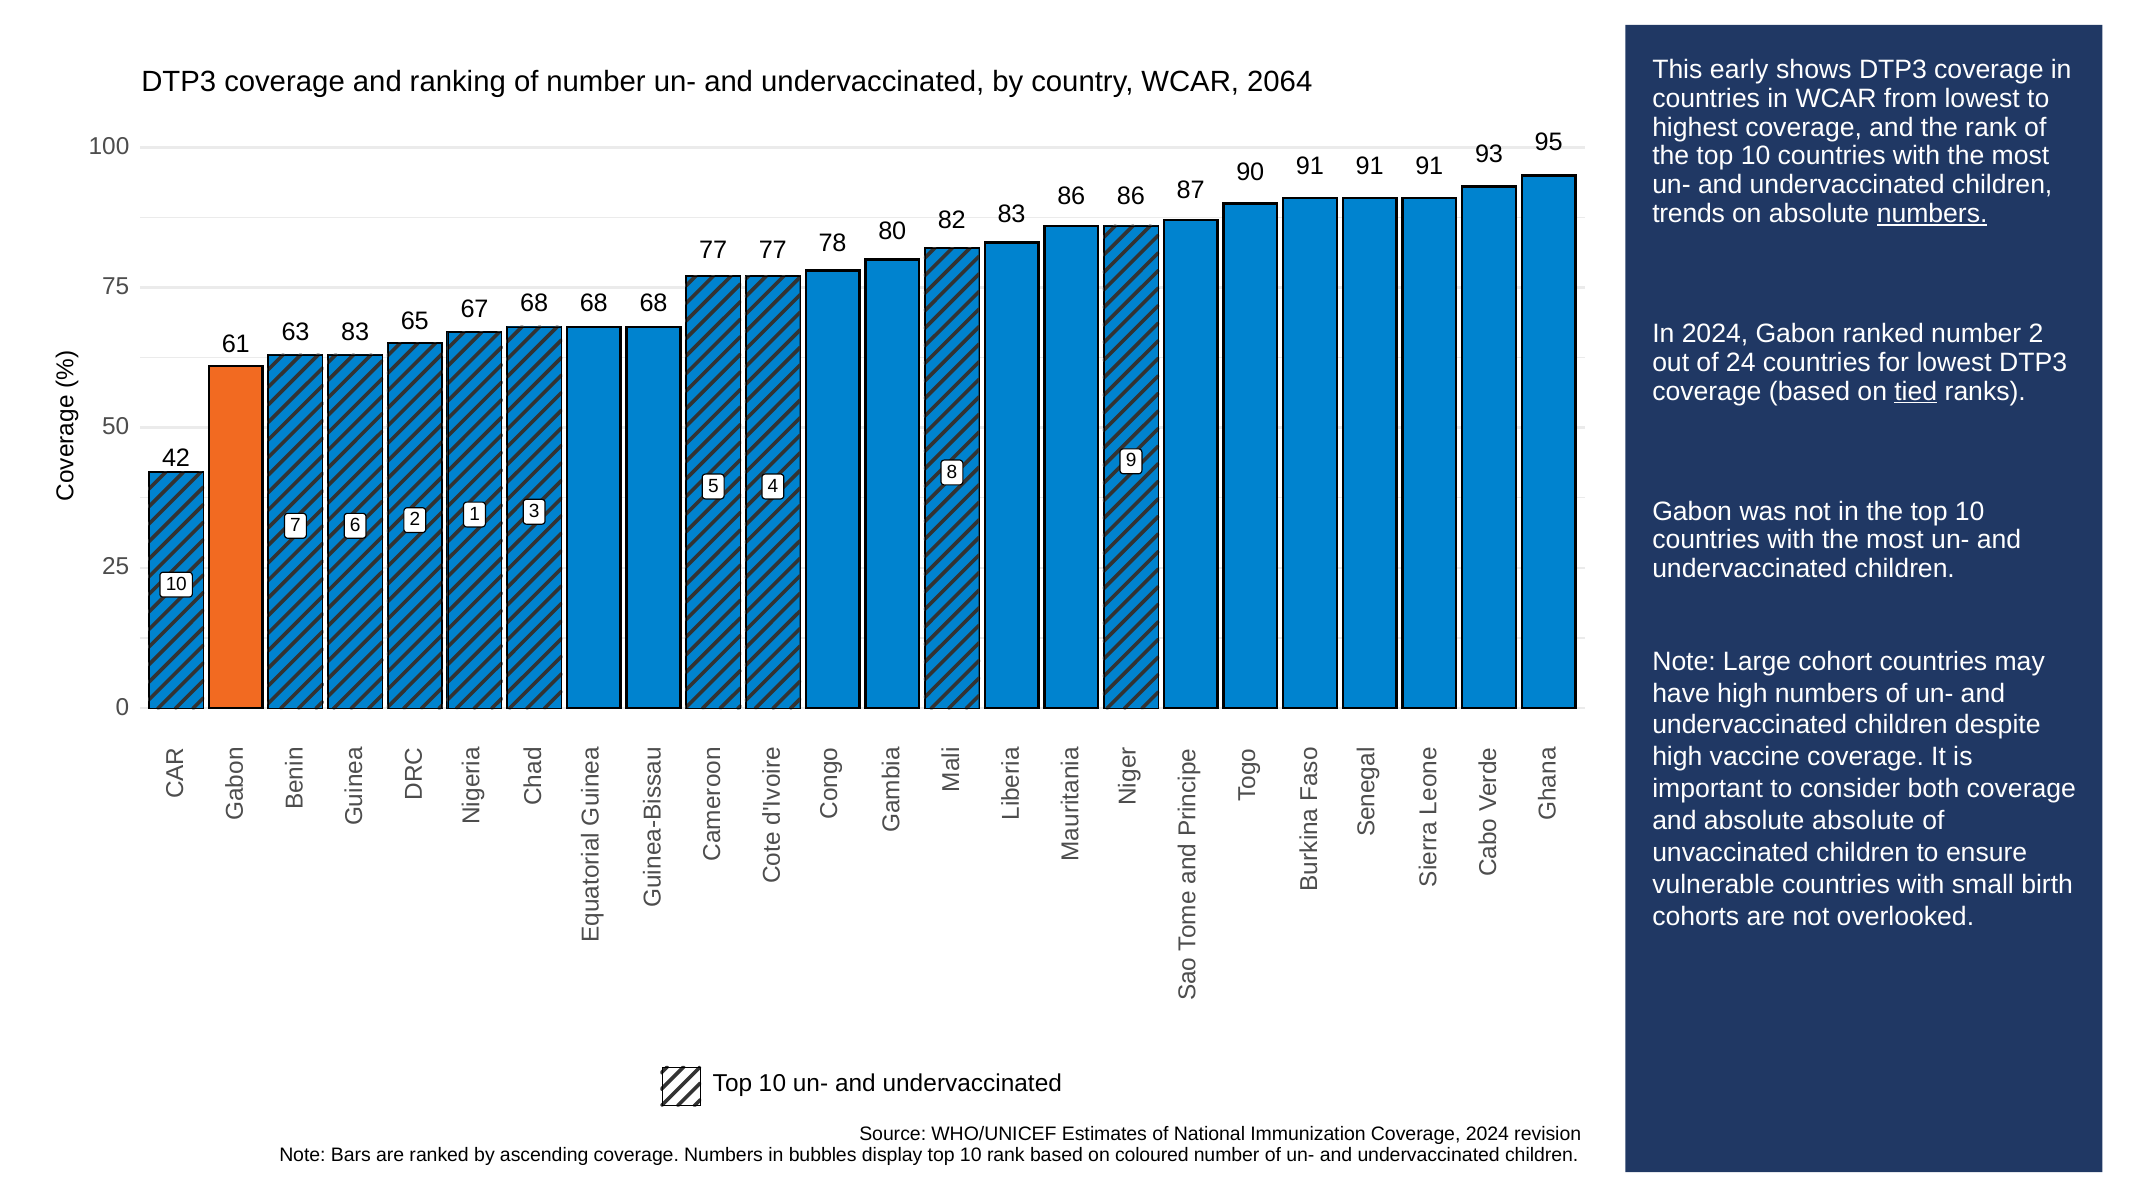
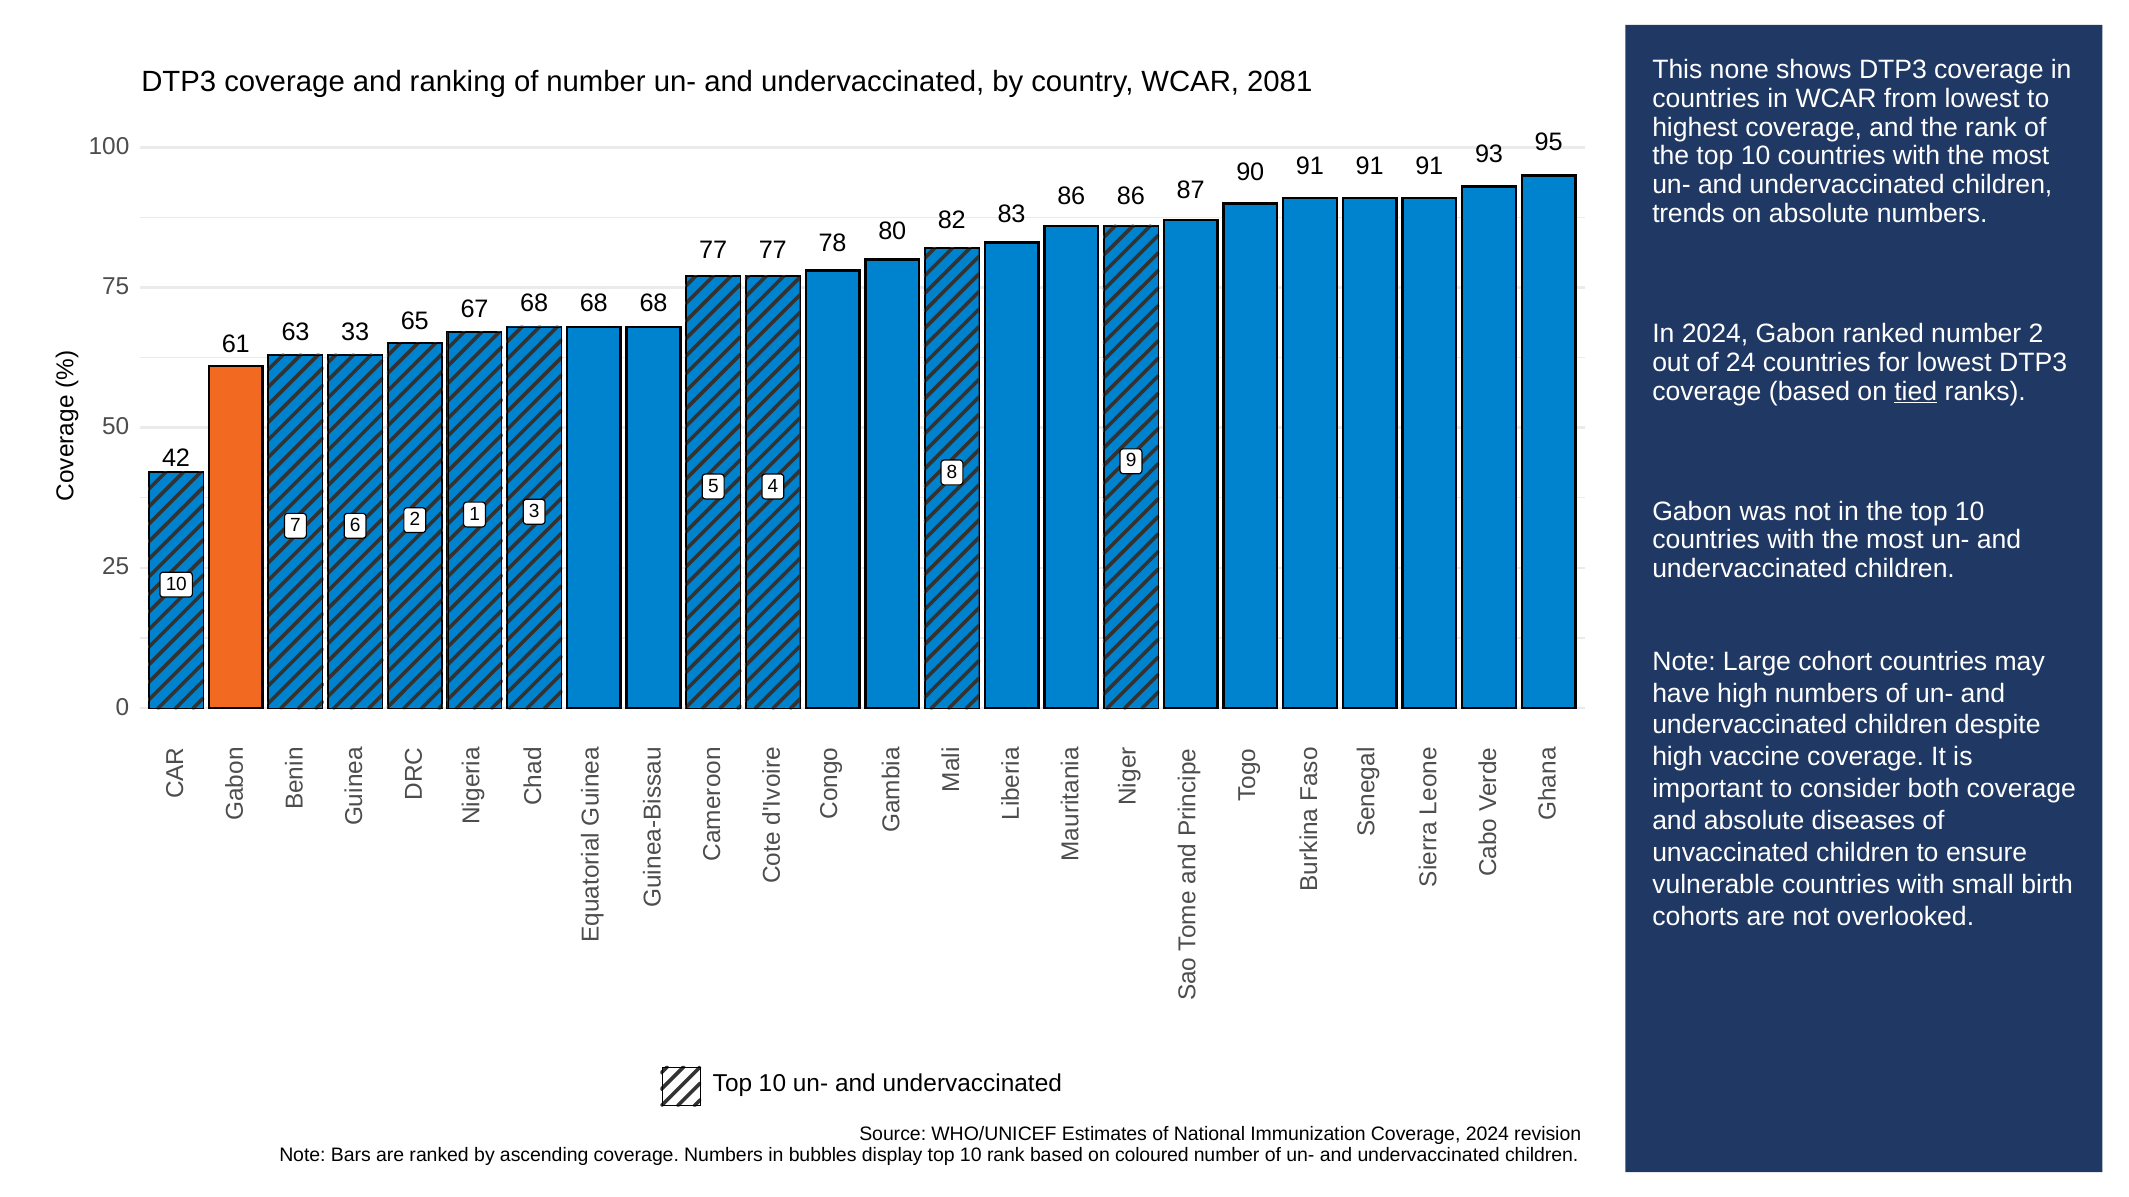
early: early -> none
2064: 2064 -> 2081
numbers at (1932, 214) underline: present -> none
61 83: 83 -> 33
absolute absolute: absolute -> diseases
